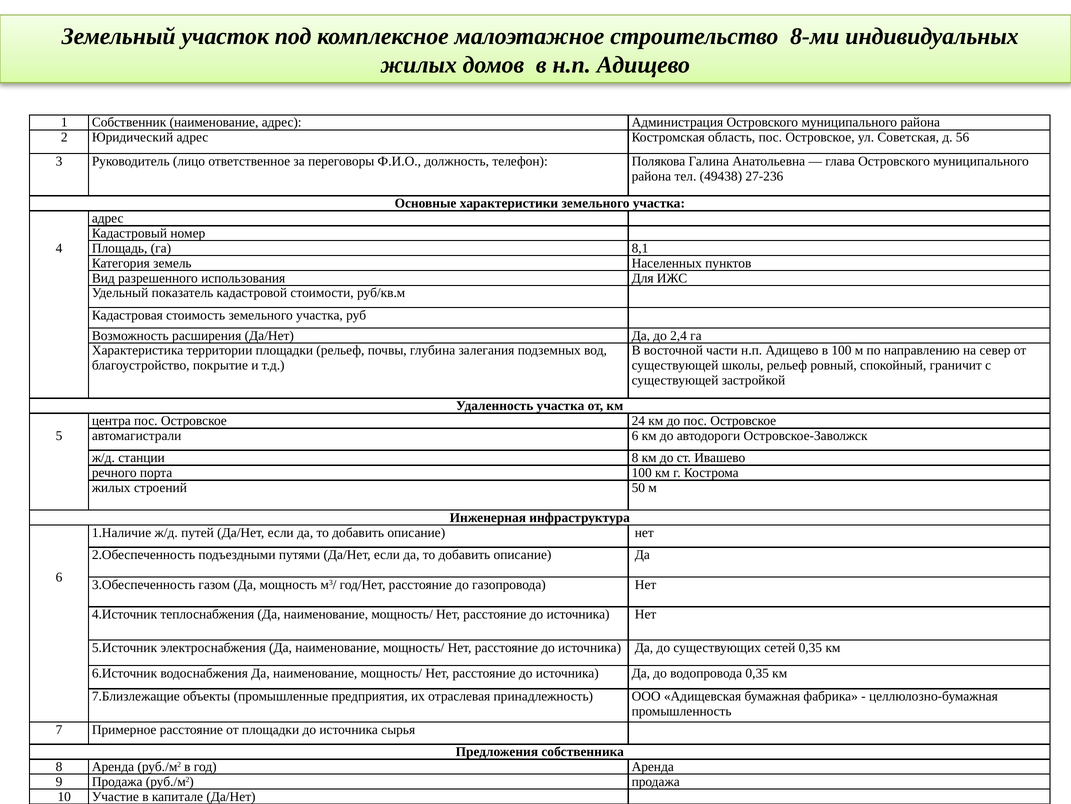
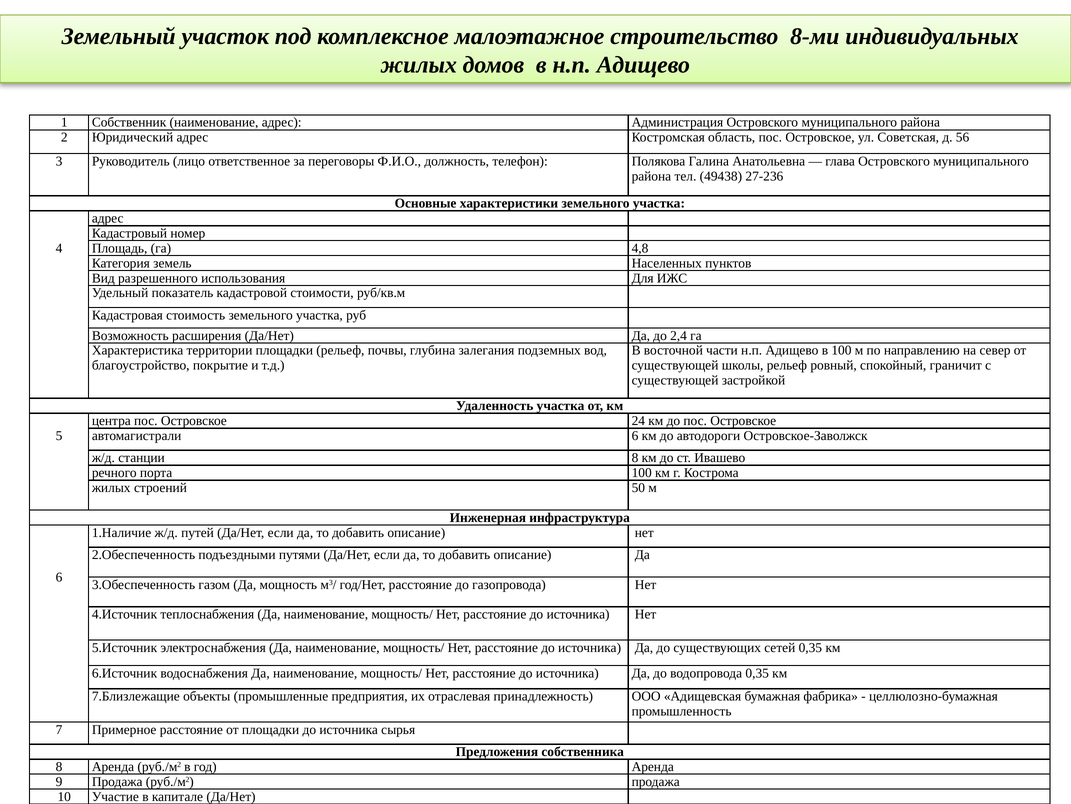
8,1: 8,1 -> 4,8
